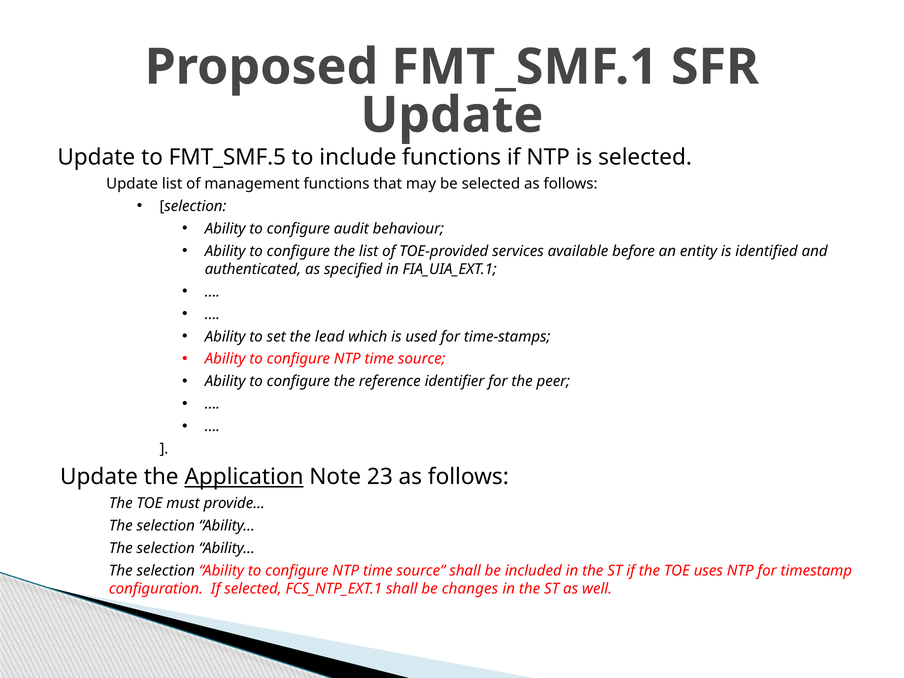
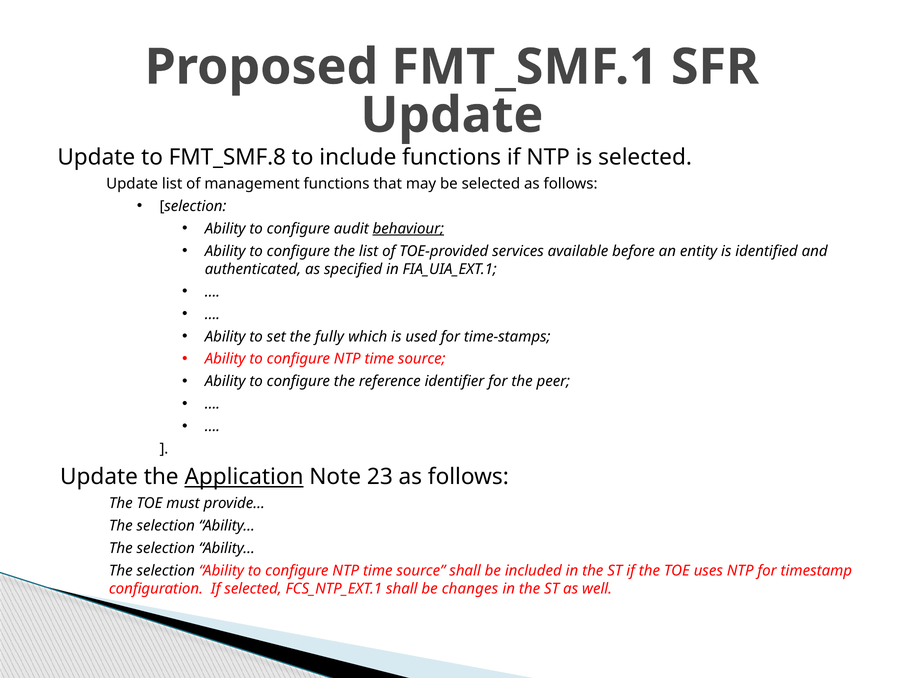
FMT_SMF.5: FMT_SMF.5 -> FMT_SMF.8
behaviour underline: none -> present
lead: lead -> fully
